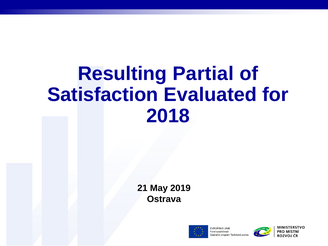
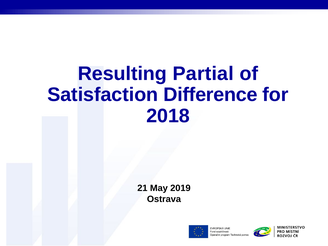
Evaluated: Evaluated -> Difference
